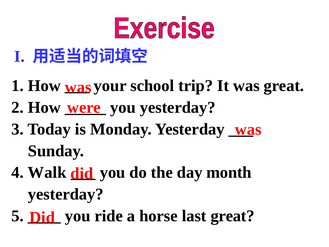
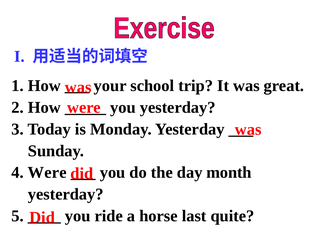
4 Walk: Walk -> Were
last great: great -> quite
